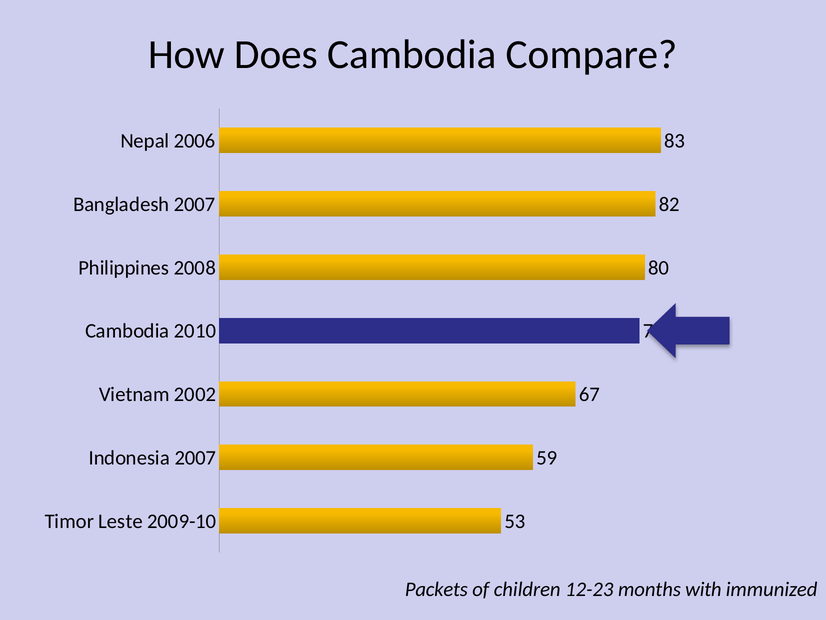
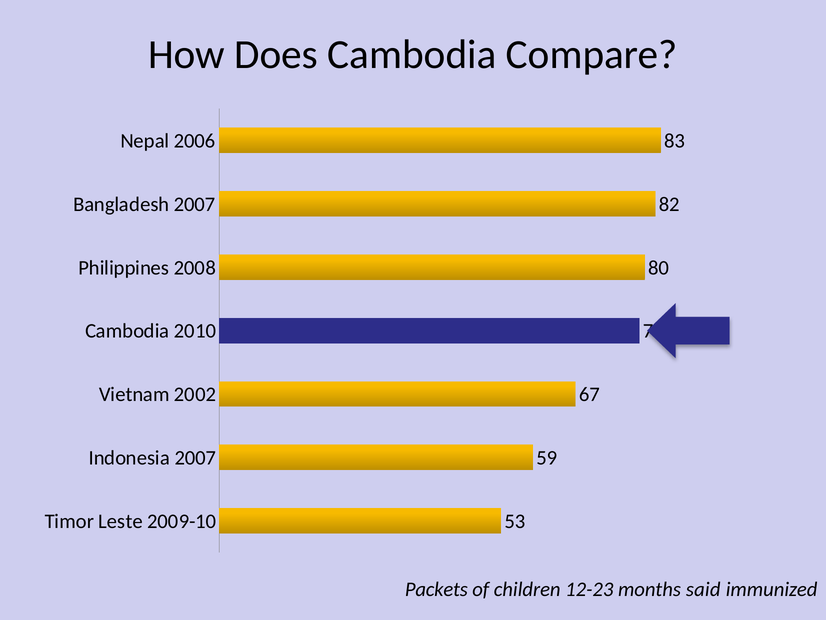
with: with -> said
